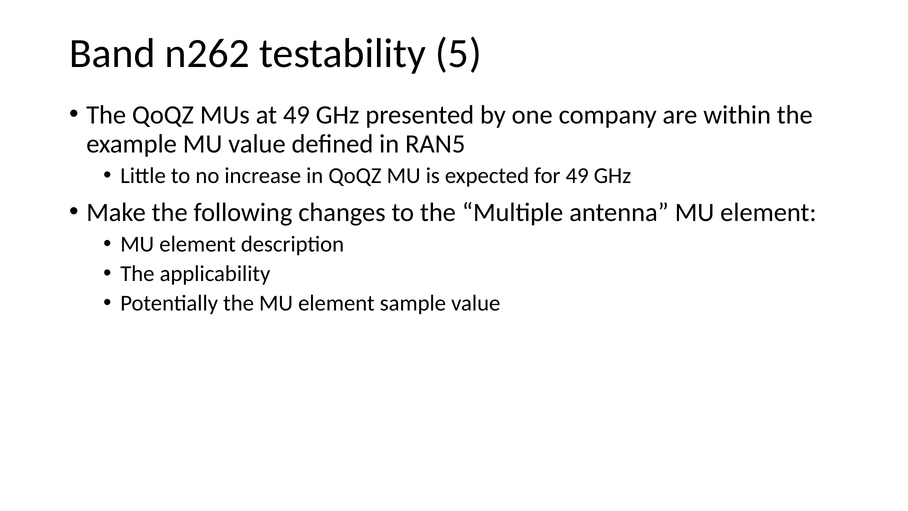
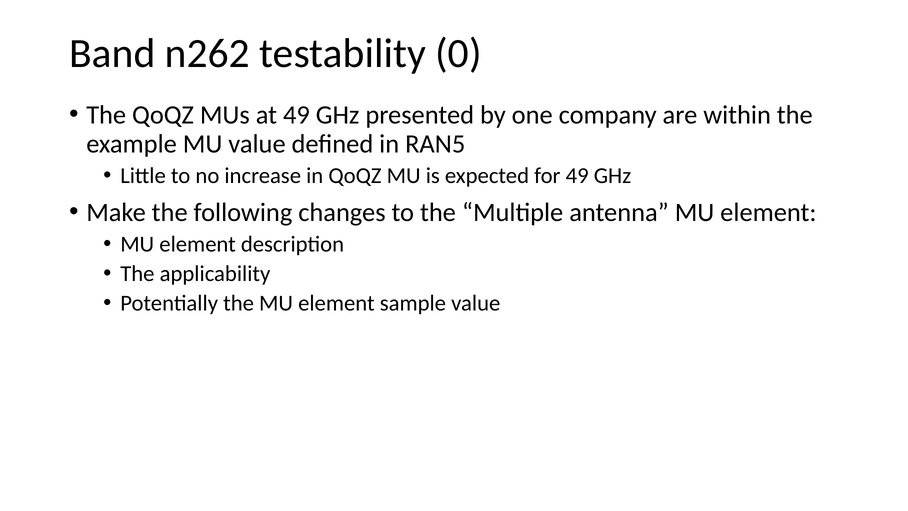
5: 5 -> 0
